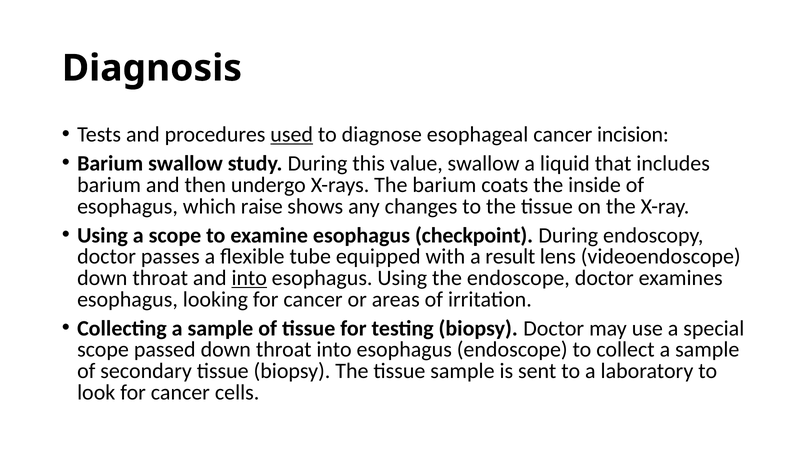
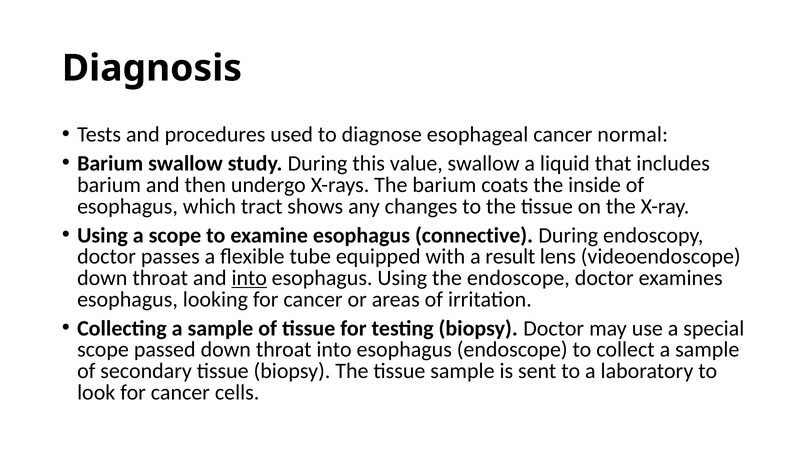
used underline: present -> none
incision: incision -> normal
raise: raise -> tract
checkpoint: checkpoint -> connective
